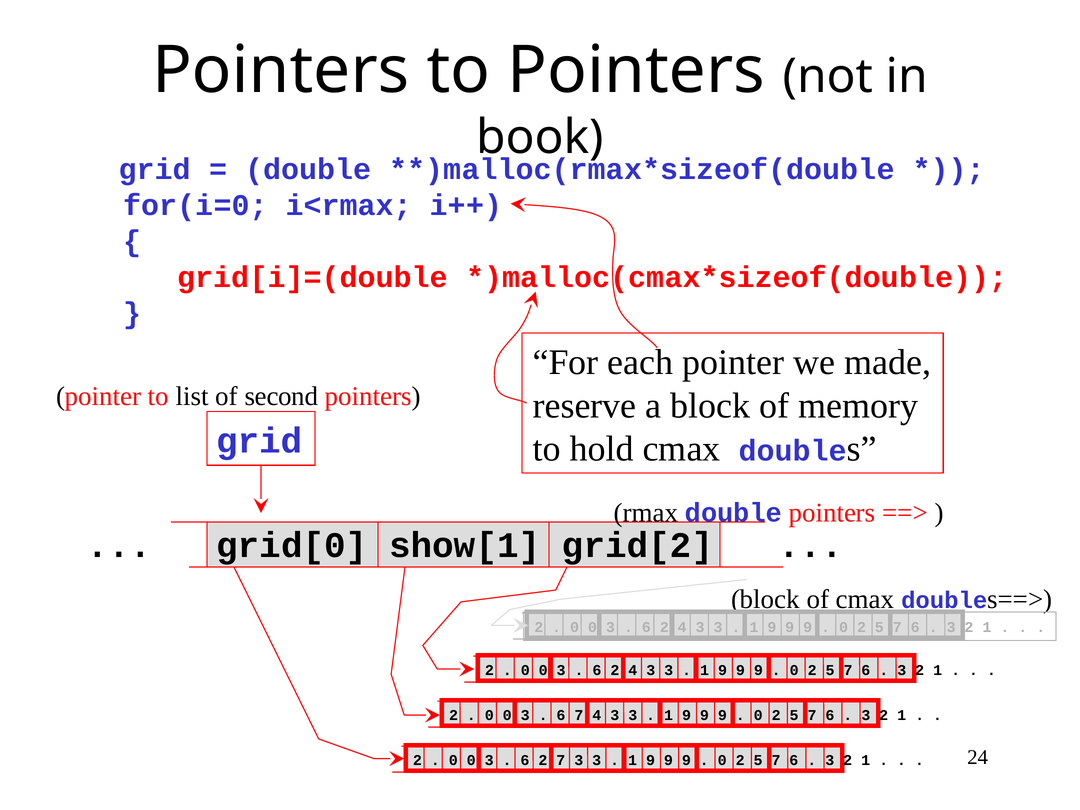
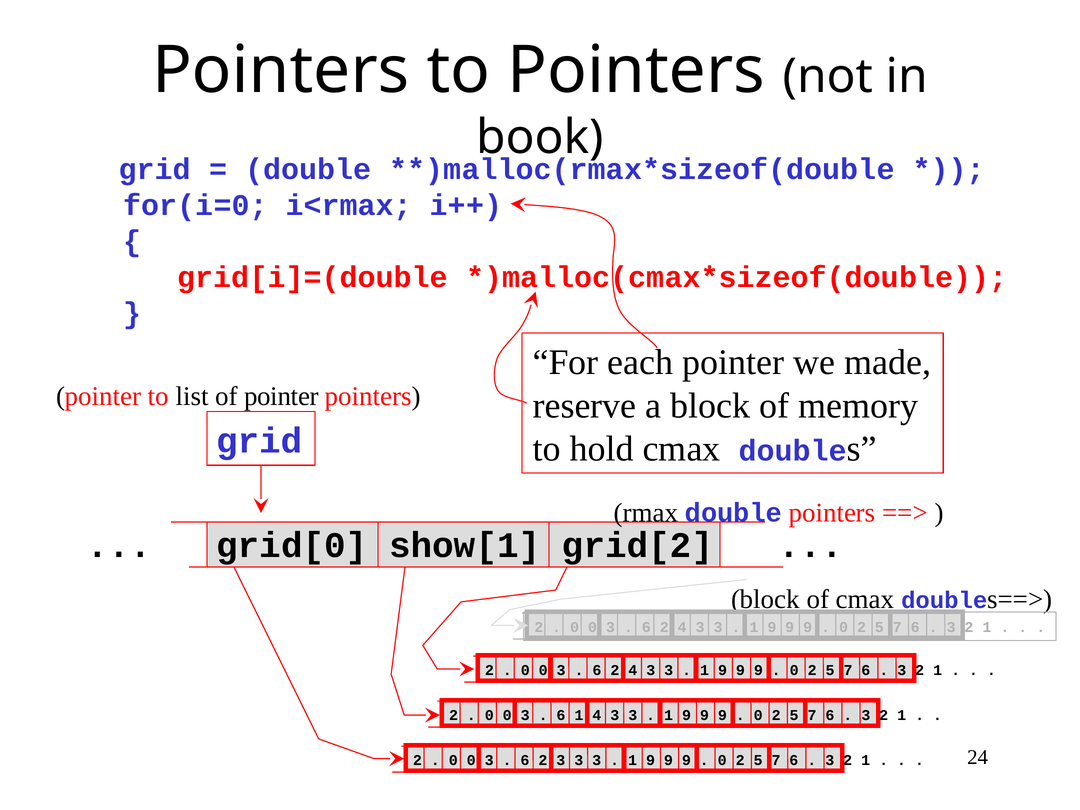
of second: second -> pointer
6 7: 7 -> 1
2 7: 7 -> 3
